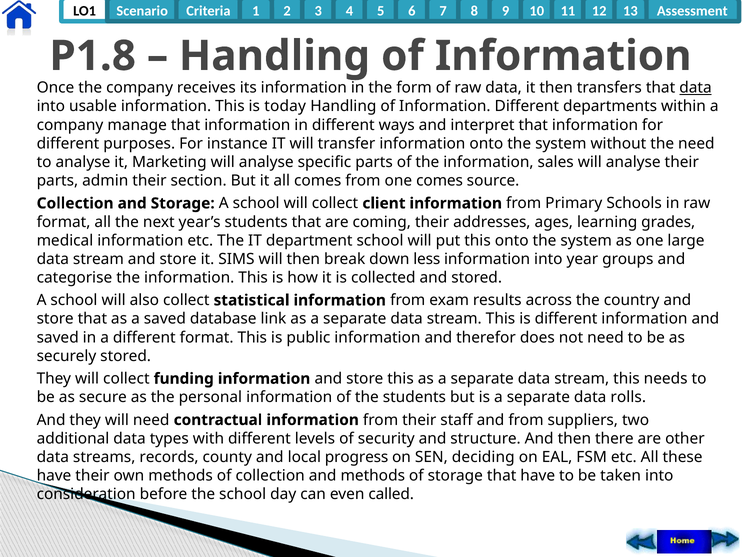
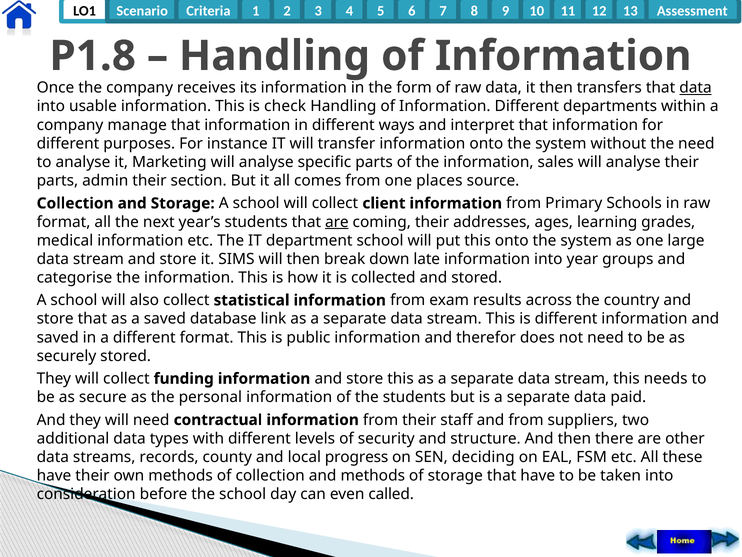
today: today -> check
one comes: comes -> places
are at (337, 222) underline: none -> present
less: less -> late
rolls: rolls -> paid
